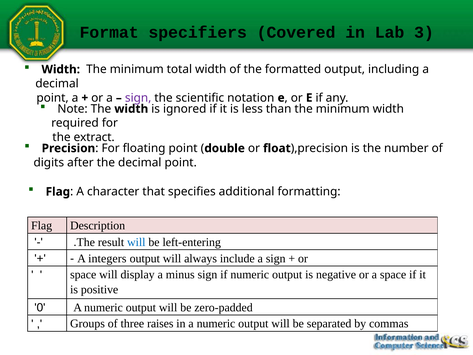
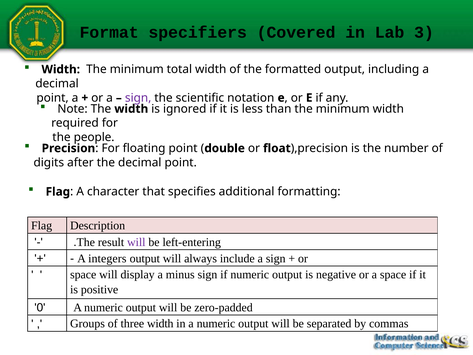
extract: extract -> people
will at (136, 242) colour: blue -> purple
three raises: raises -> width
